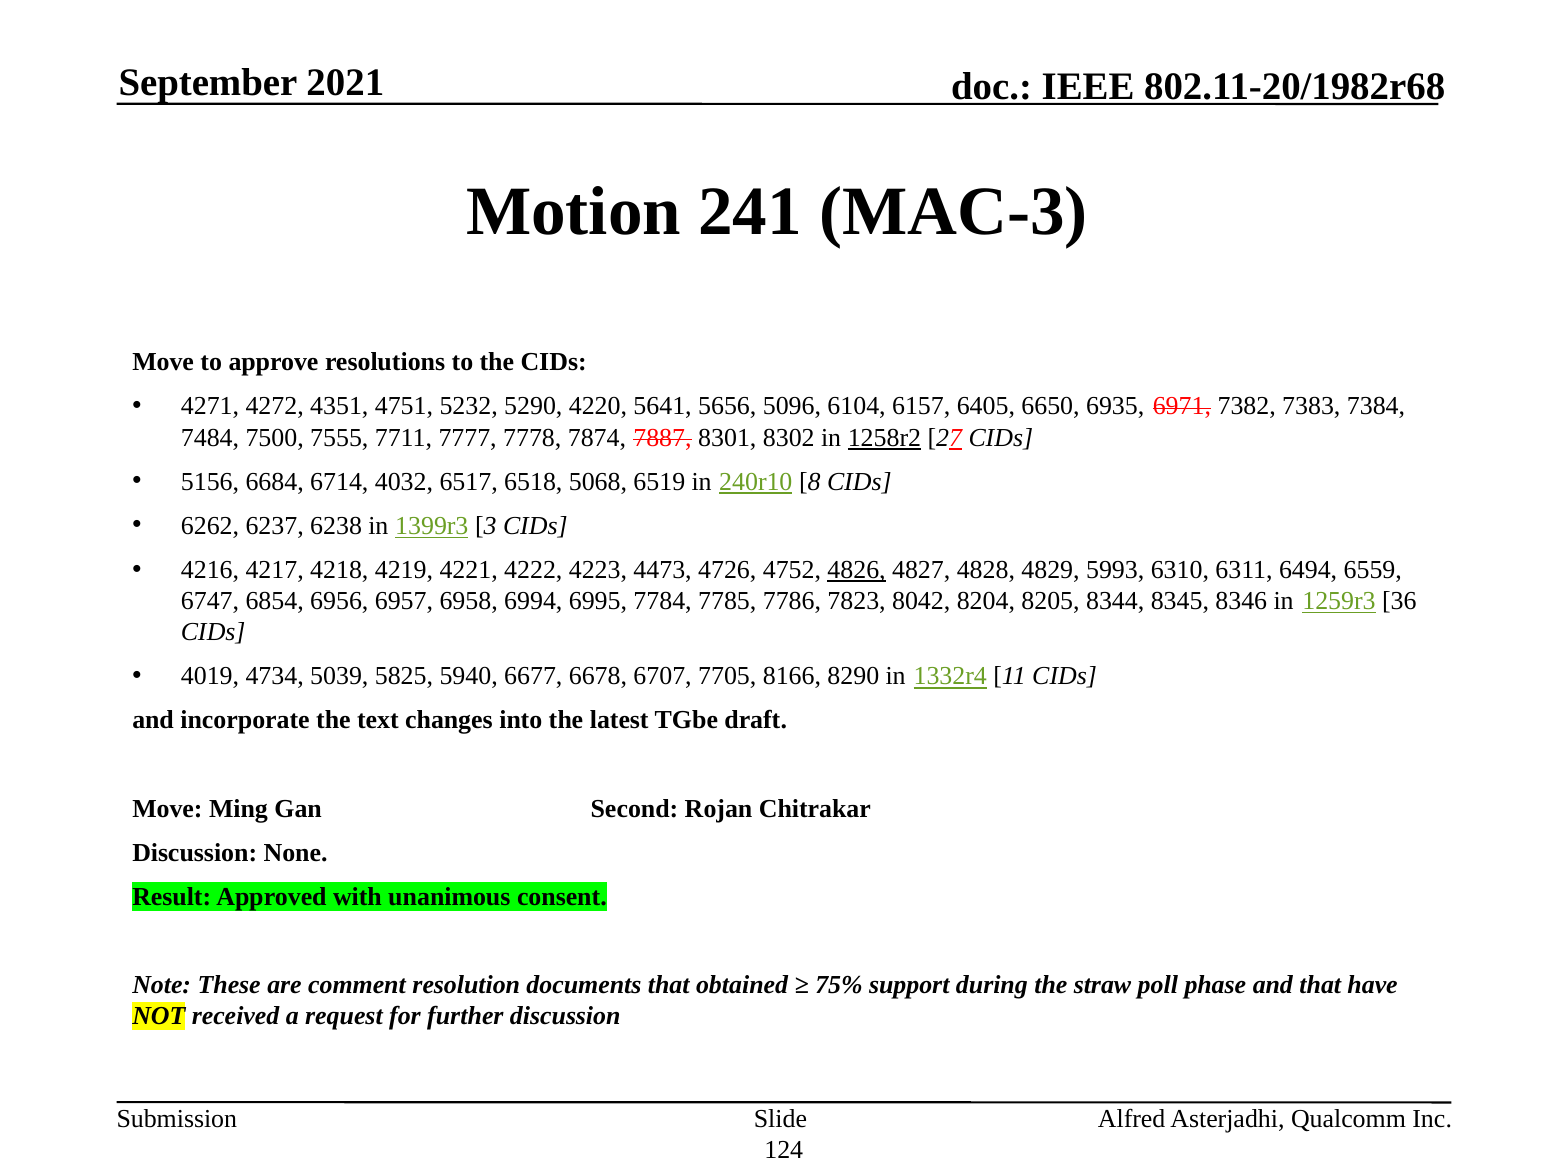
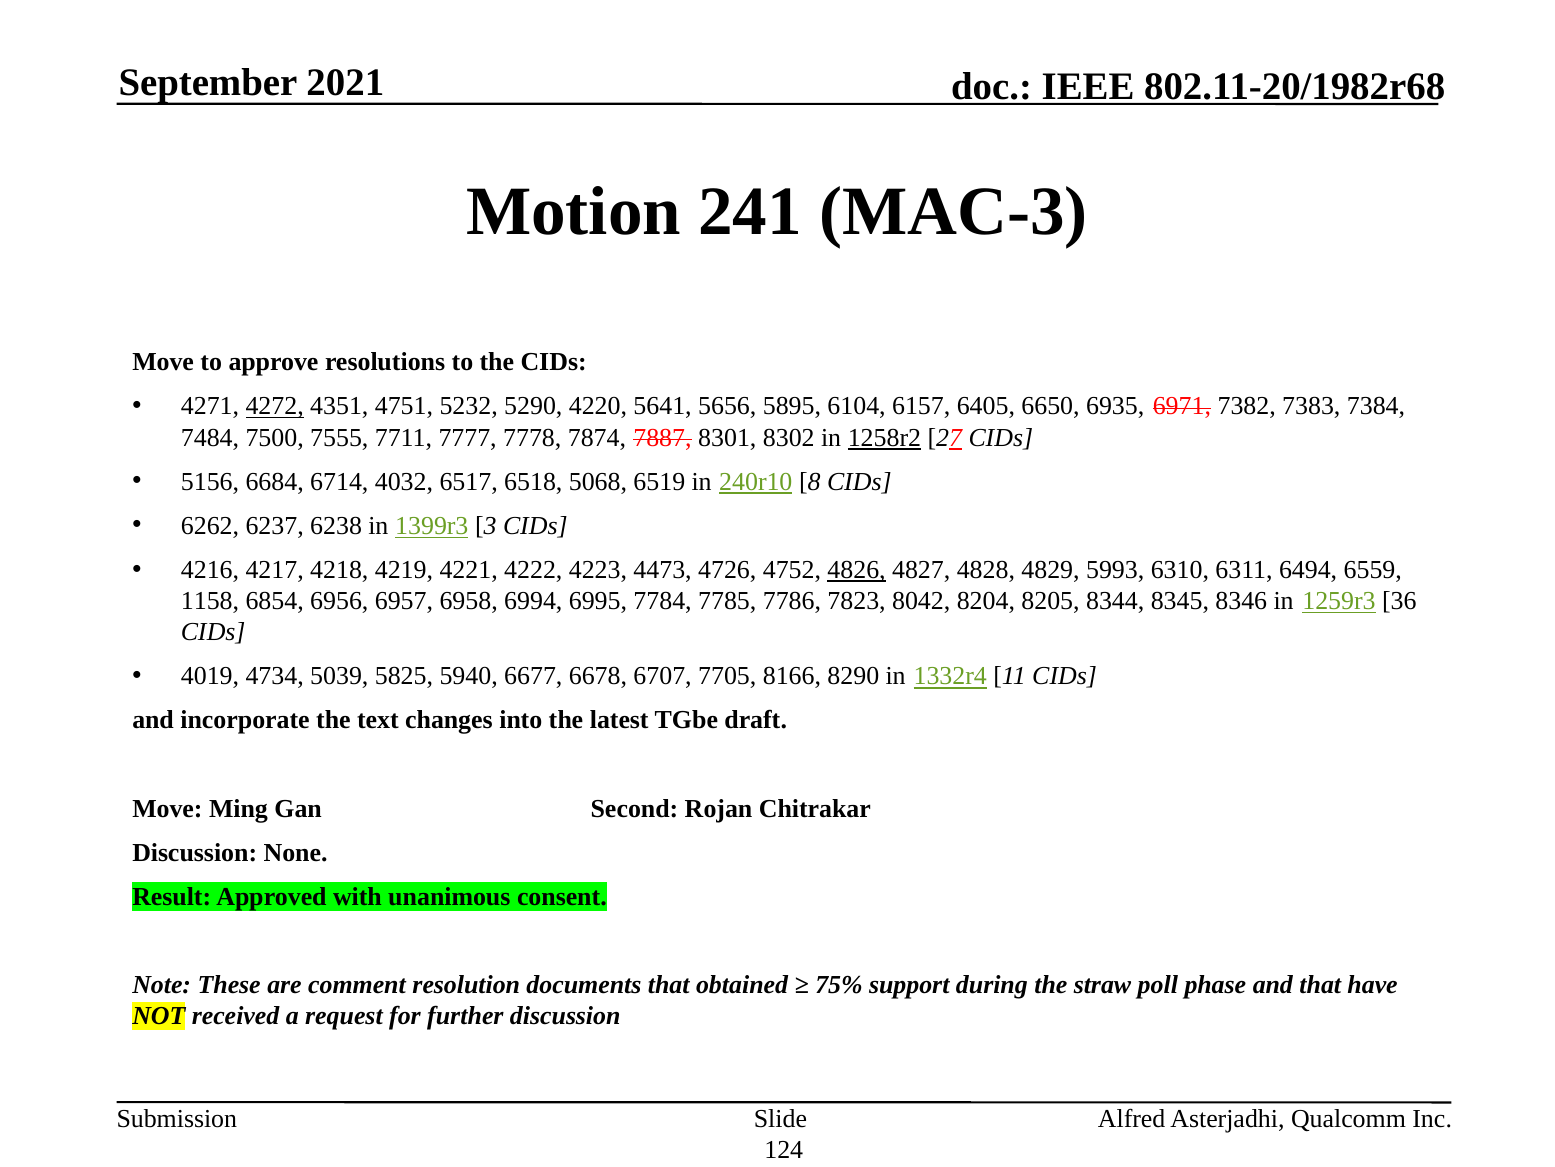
4272 underline: none -> present
5096: 5096 -> 5895
6747: 6747 -> 1158
